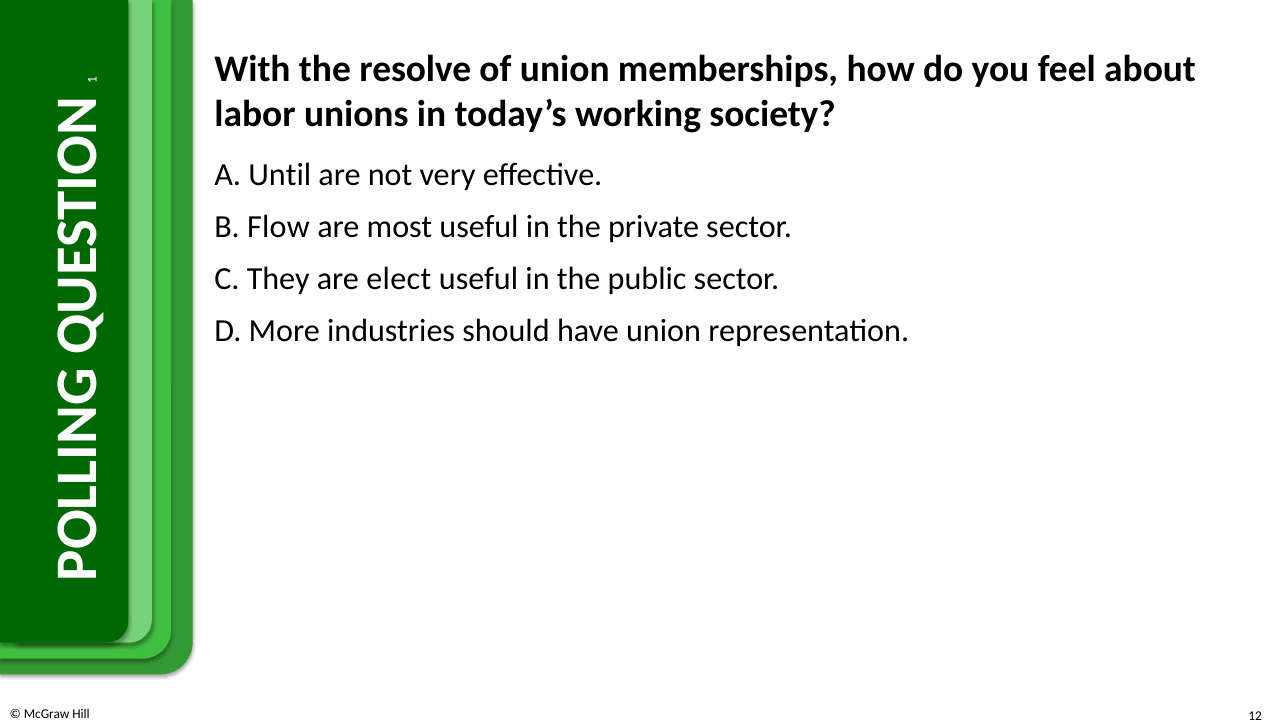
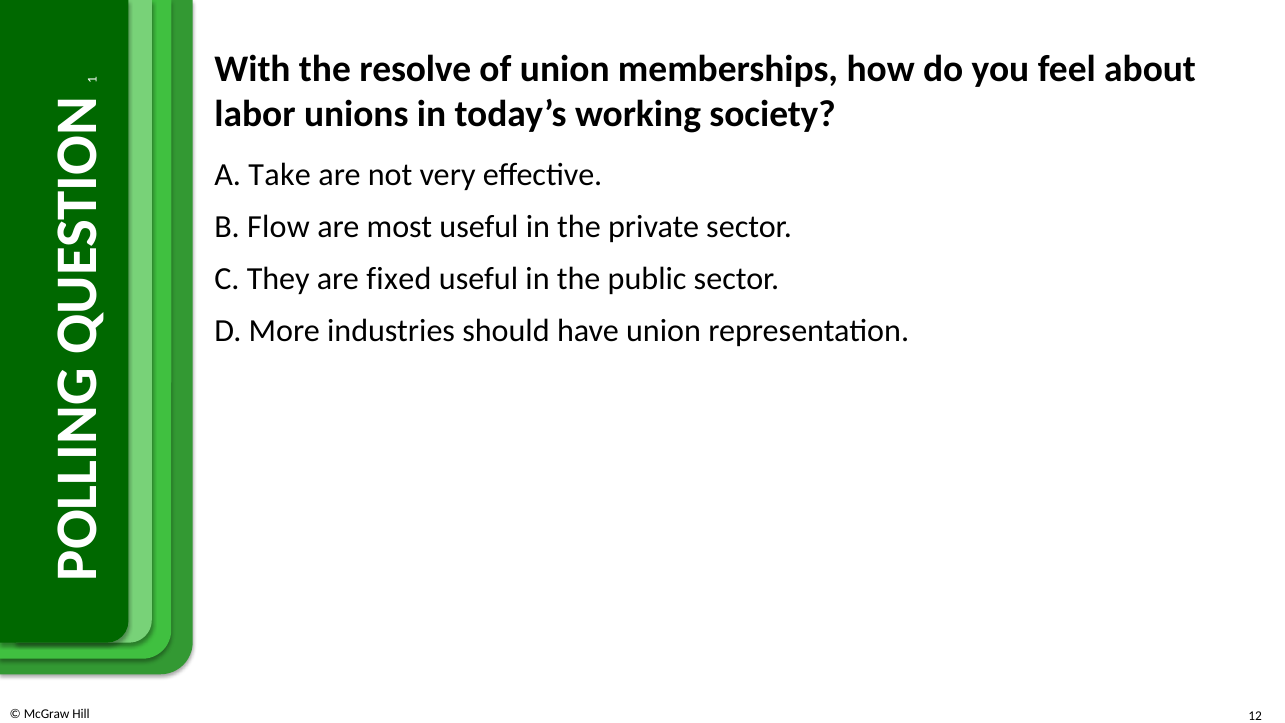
Until: Until -> Take
elect: elect -> fixed
